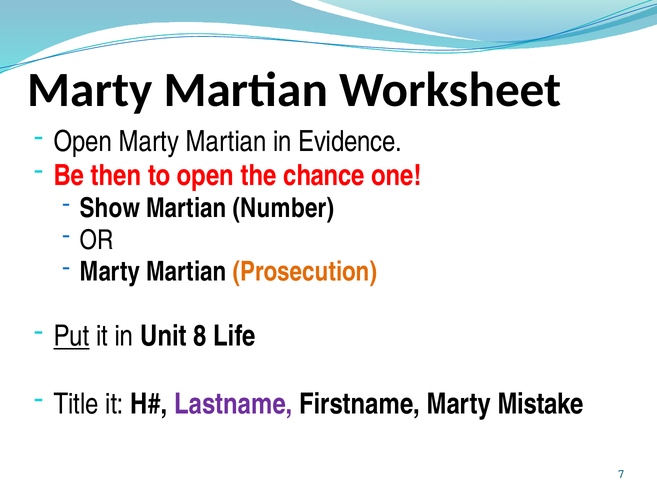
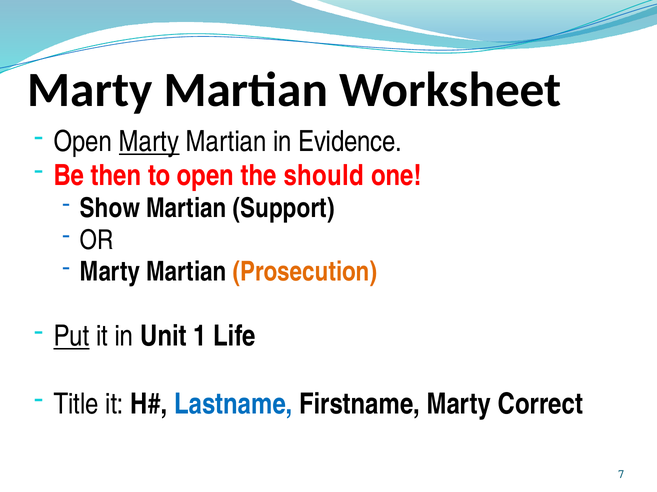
Marty at (149, 142) underline: none -> present
chance: chance -> should
Number: Number -> Support
8: 8 -> 1
Lastname colour: purple -> blue
Mistake: Mistake -> Correct
